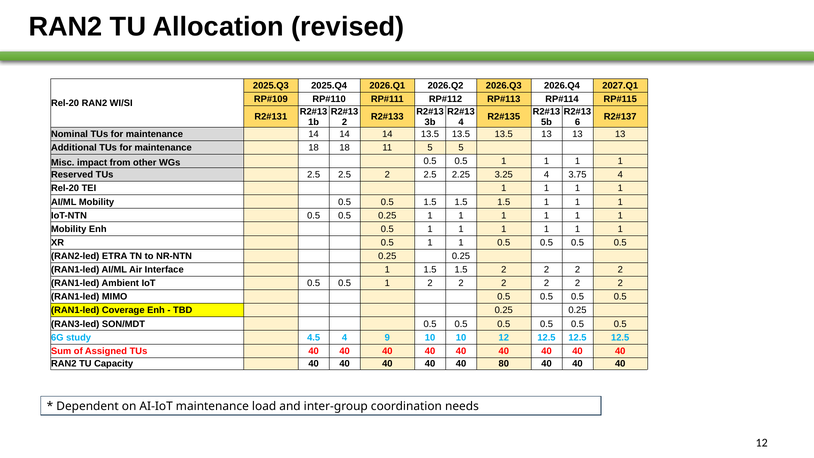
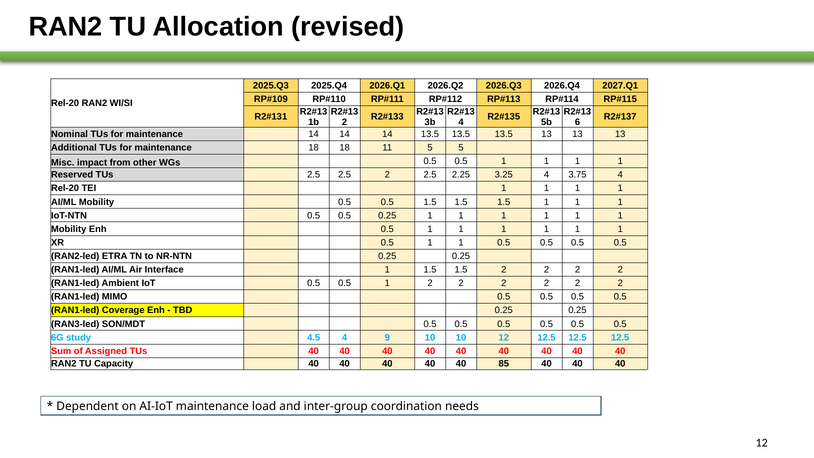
80: 80 -> 85
